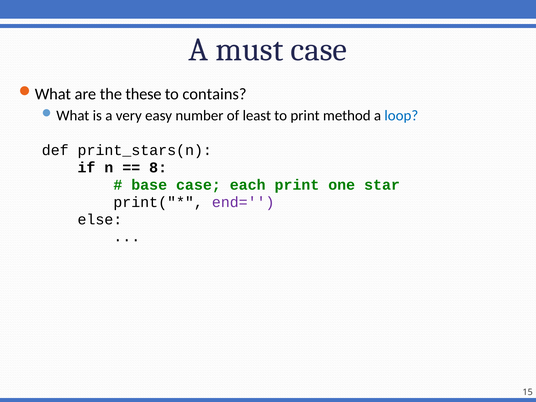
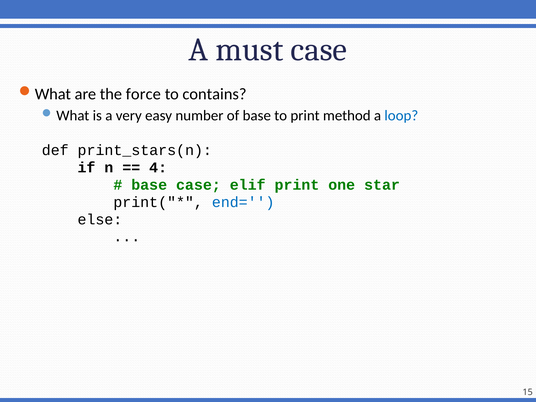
these: these -> force
of least: least -> base
8: 8 -> 4
each: each -> elif
end= colour: purple -> blue
